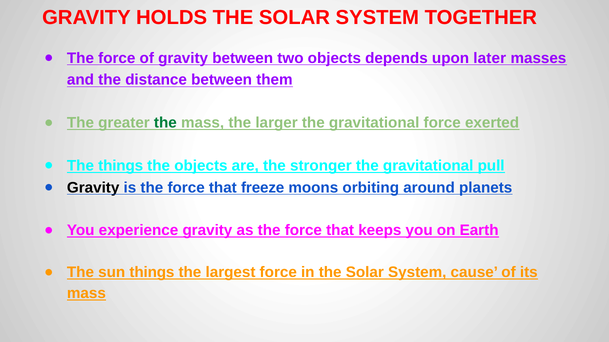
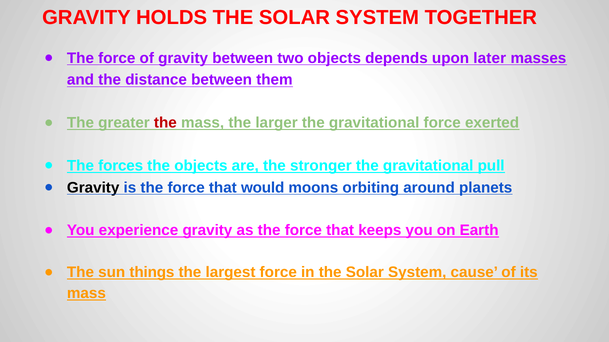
the at (165, 123) colour: green -> red
The things: things -> forces
freeze: freeze -> would
